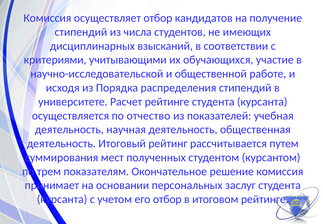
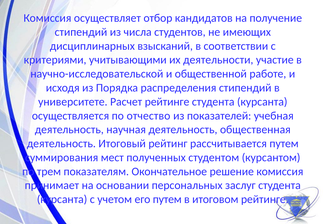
обучающихся: обучающихся -> деятельности
его отбор: отбор -> путем
